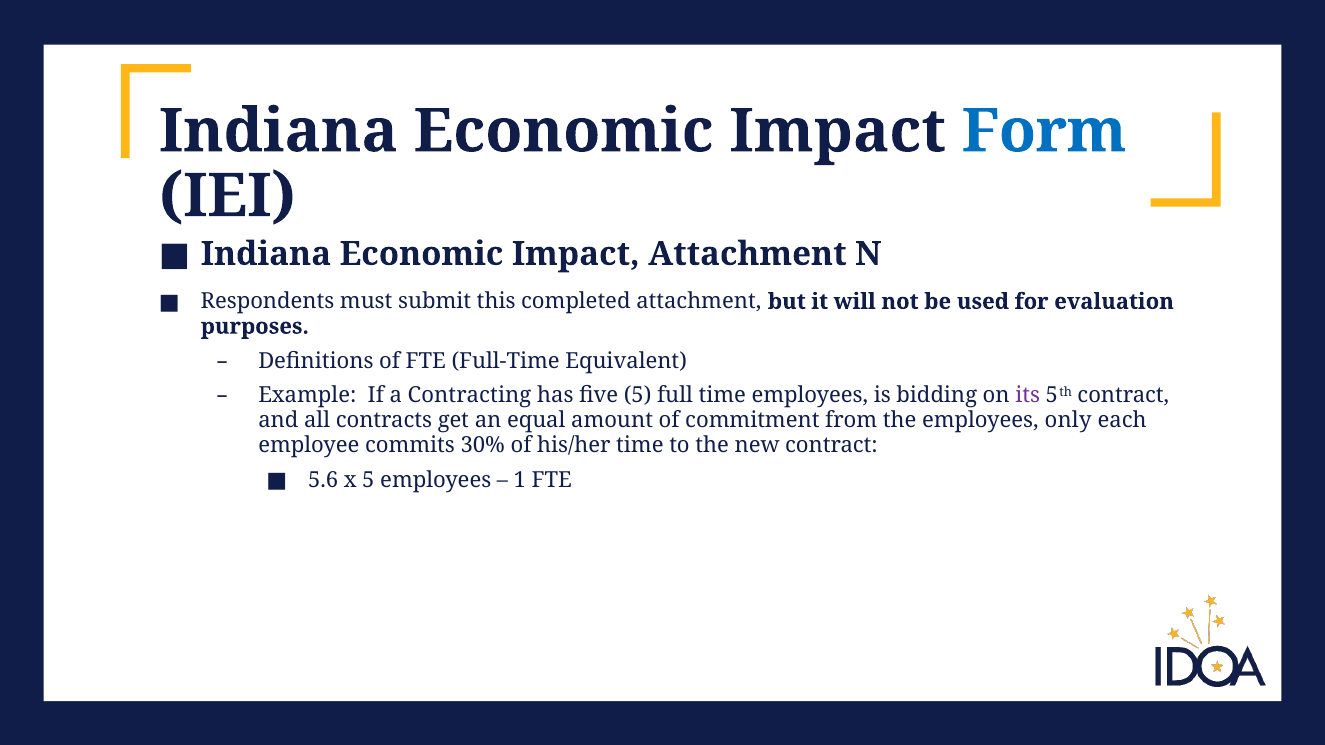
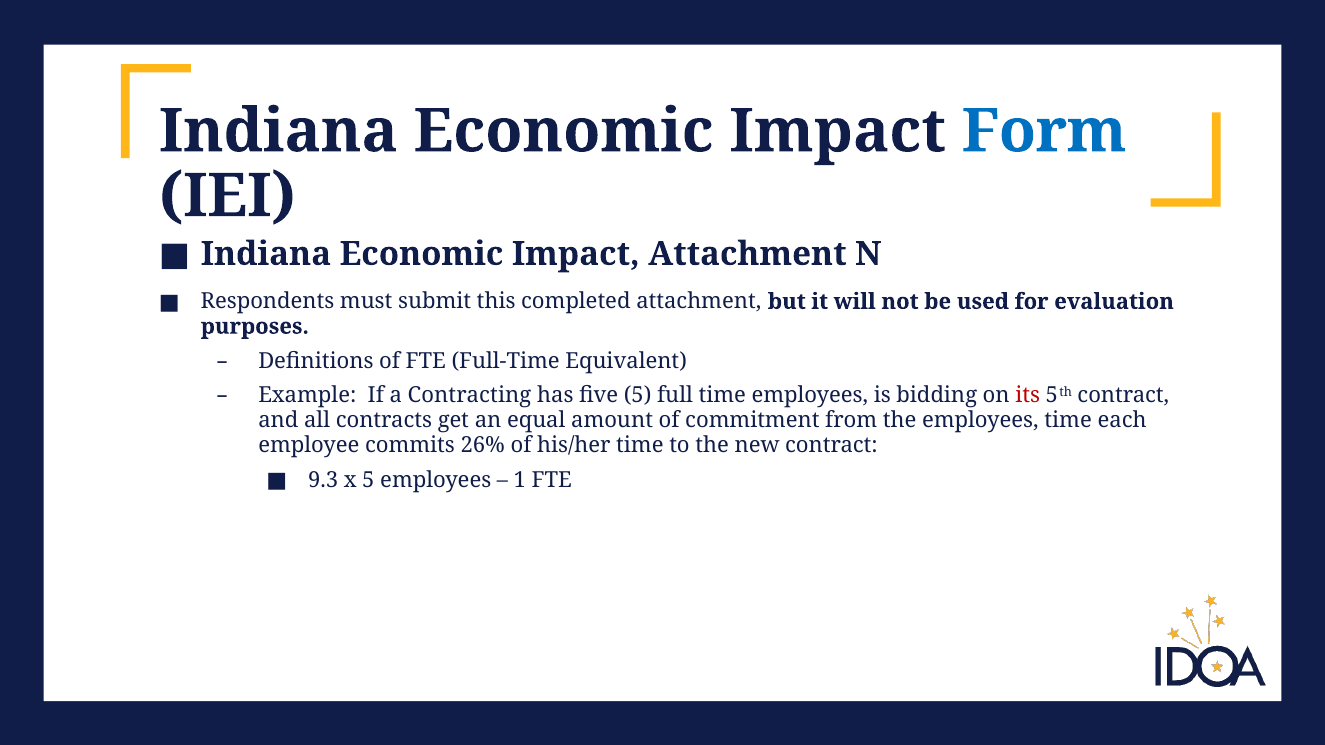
its colour: purple -> red
employees only: only -> time
30%: 30% -> 26%
5.6: 5.6 -> 9.3
